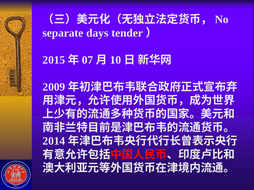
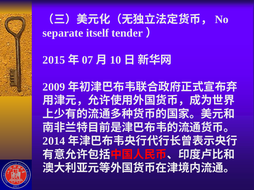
days: days -> itself
